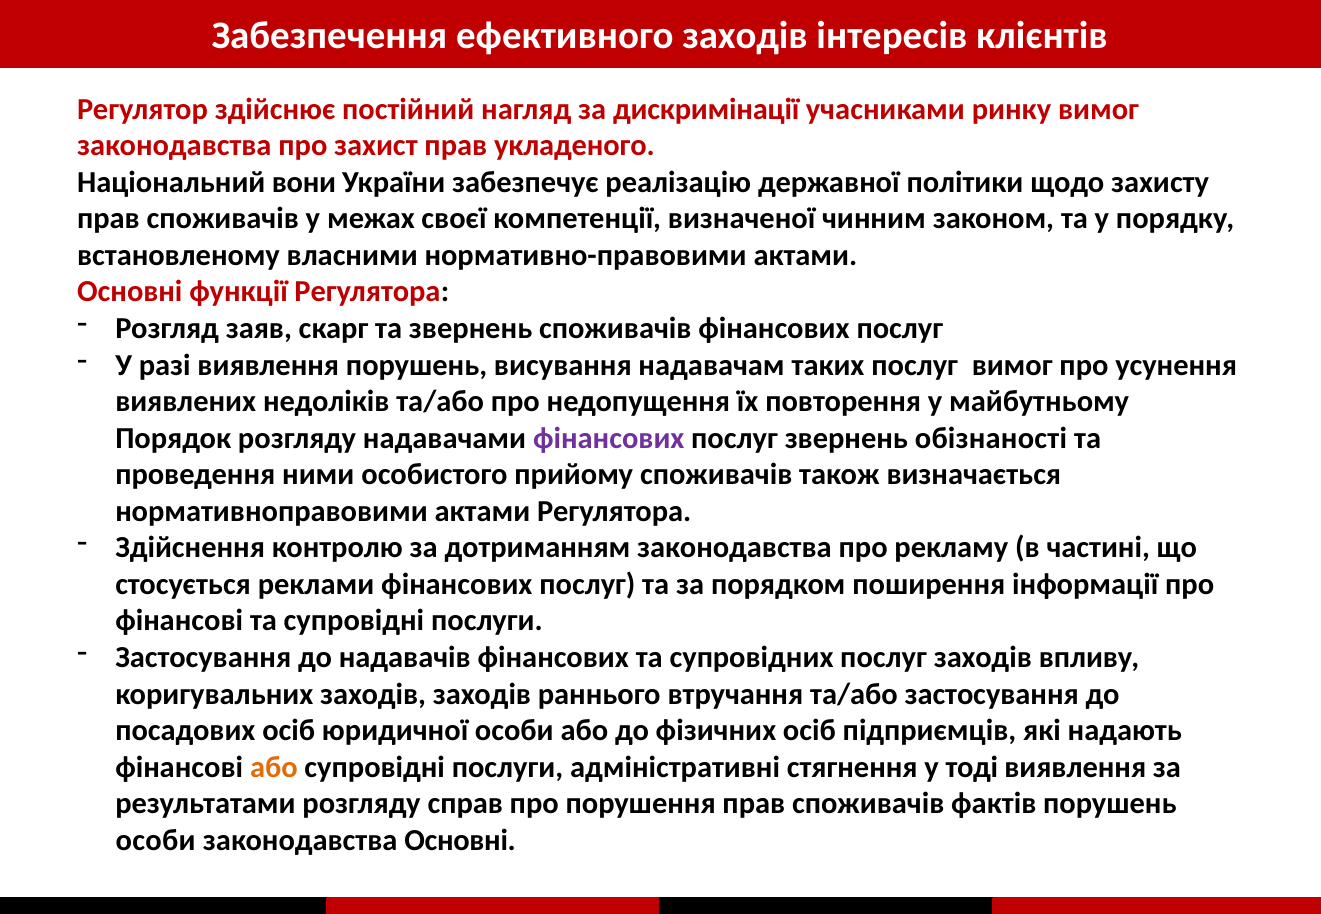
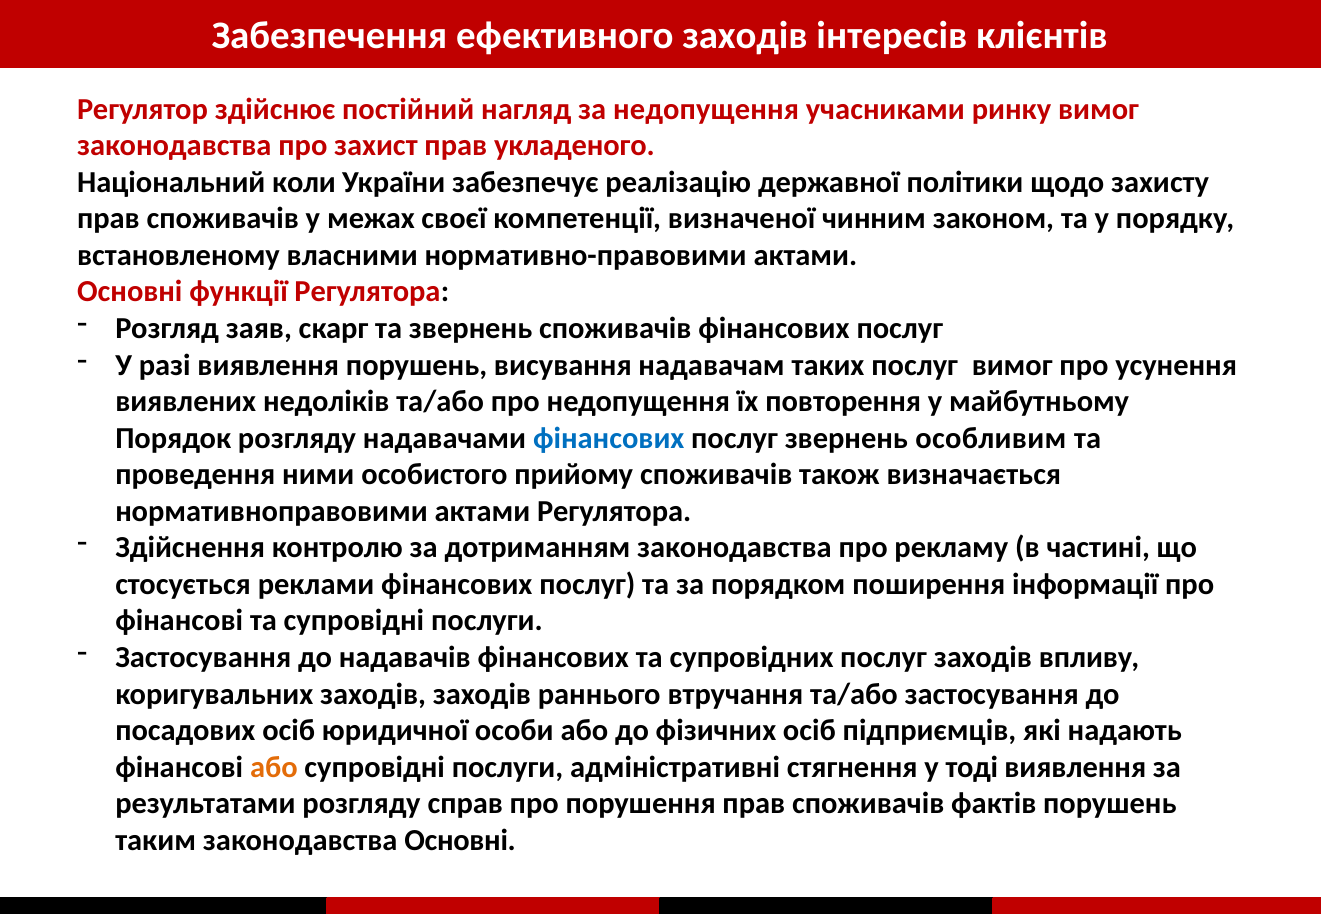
за дискримінації: дискримінації -> недопущення
вони: вони -> коли
фінансових at (609, 438) colour: purple -> blue
обізнаності: обізнаності -> особливим
особи at (156, 841): особи -> таким
